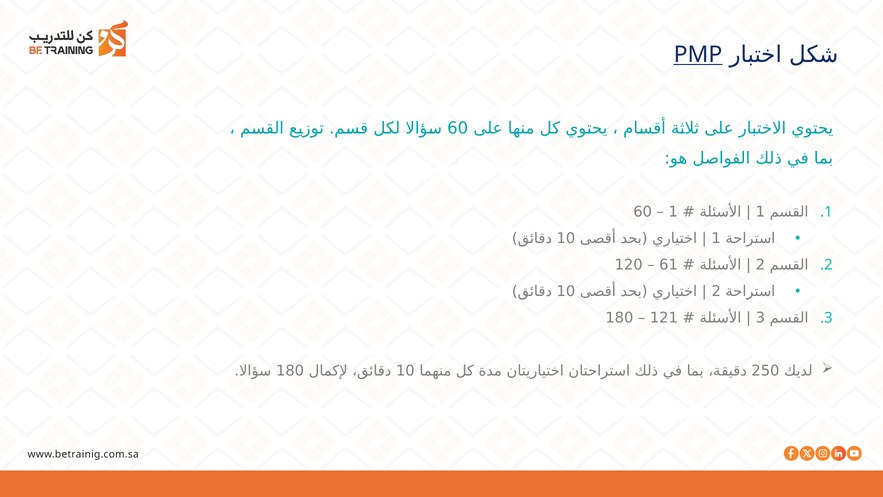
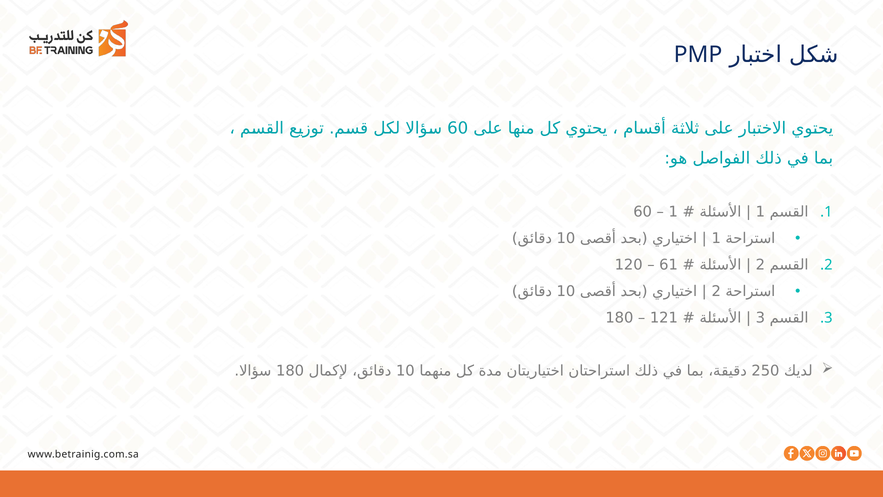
PMP underline: present -> none
